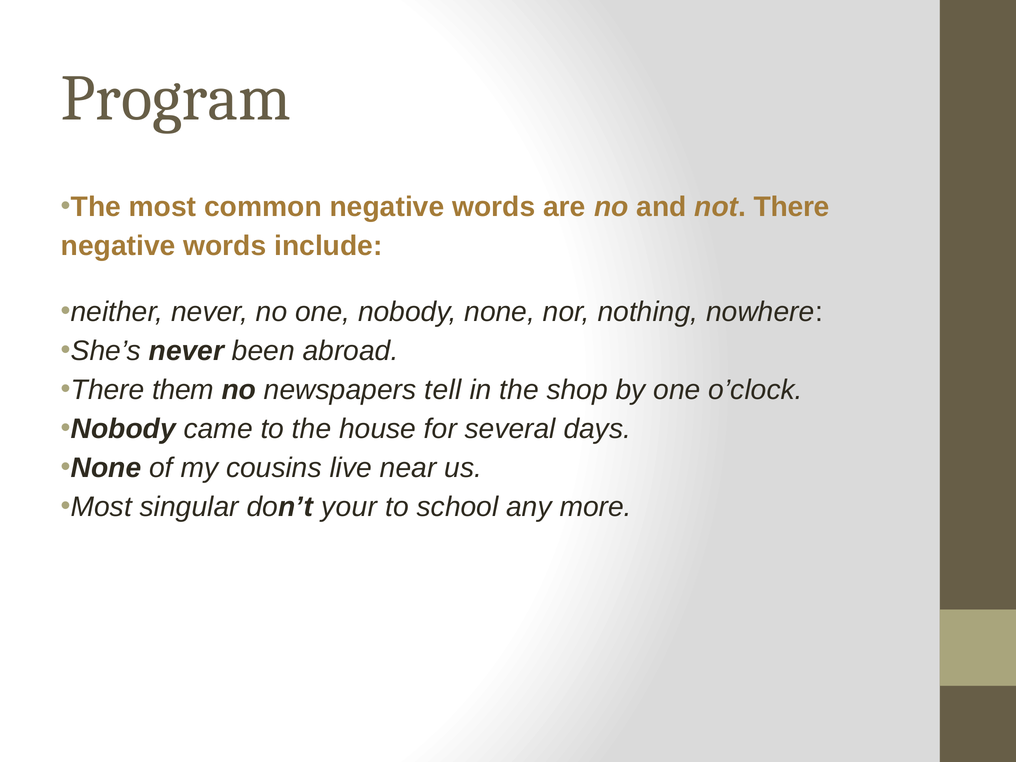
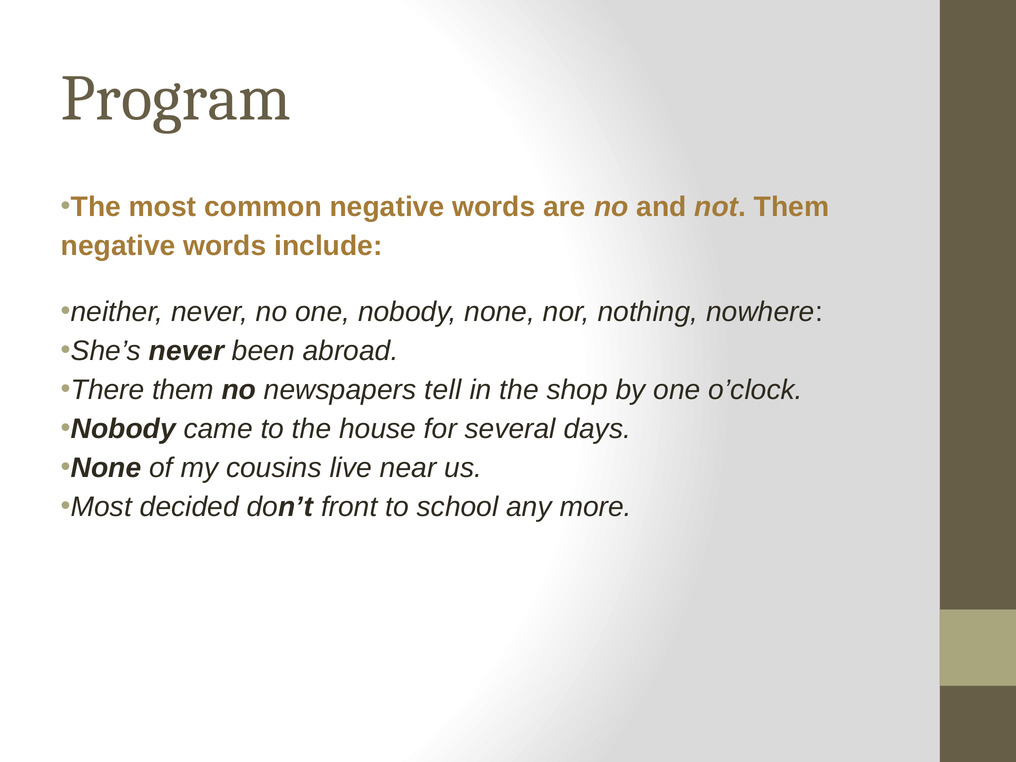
not There: There -> Them
singular: singular -> decided
your: your -> front
